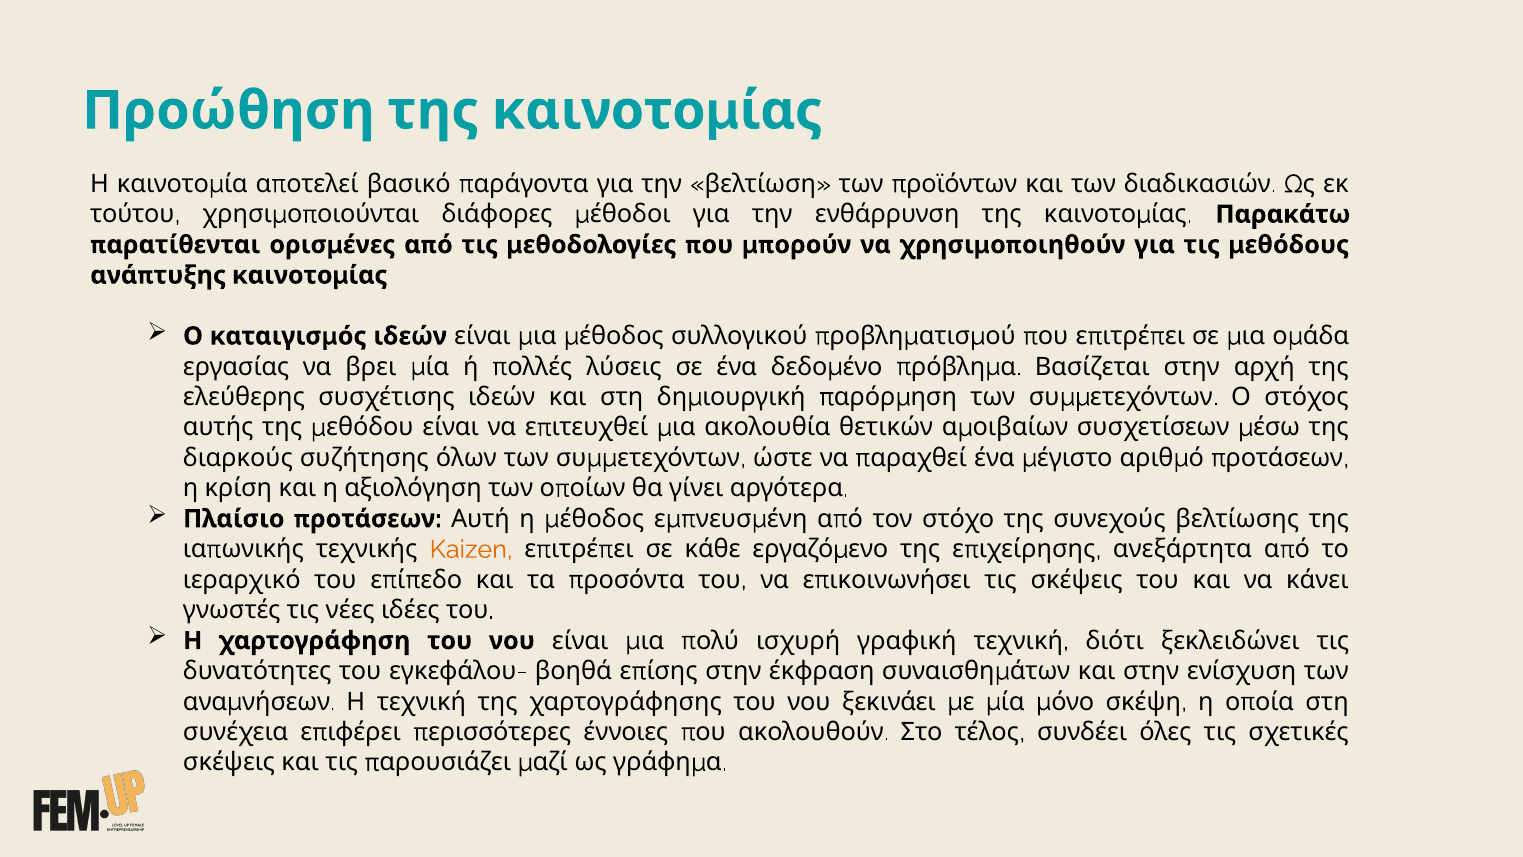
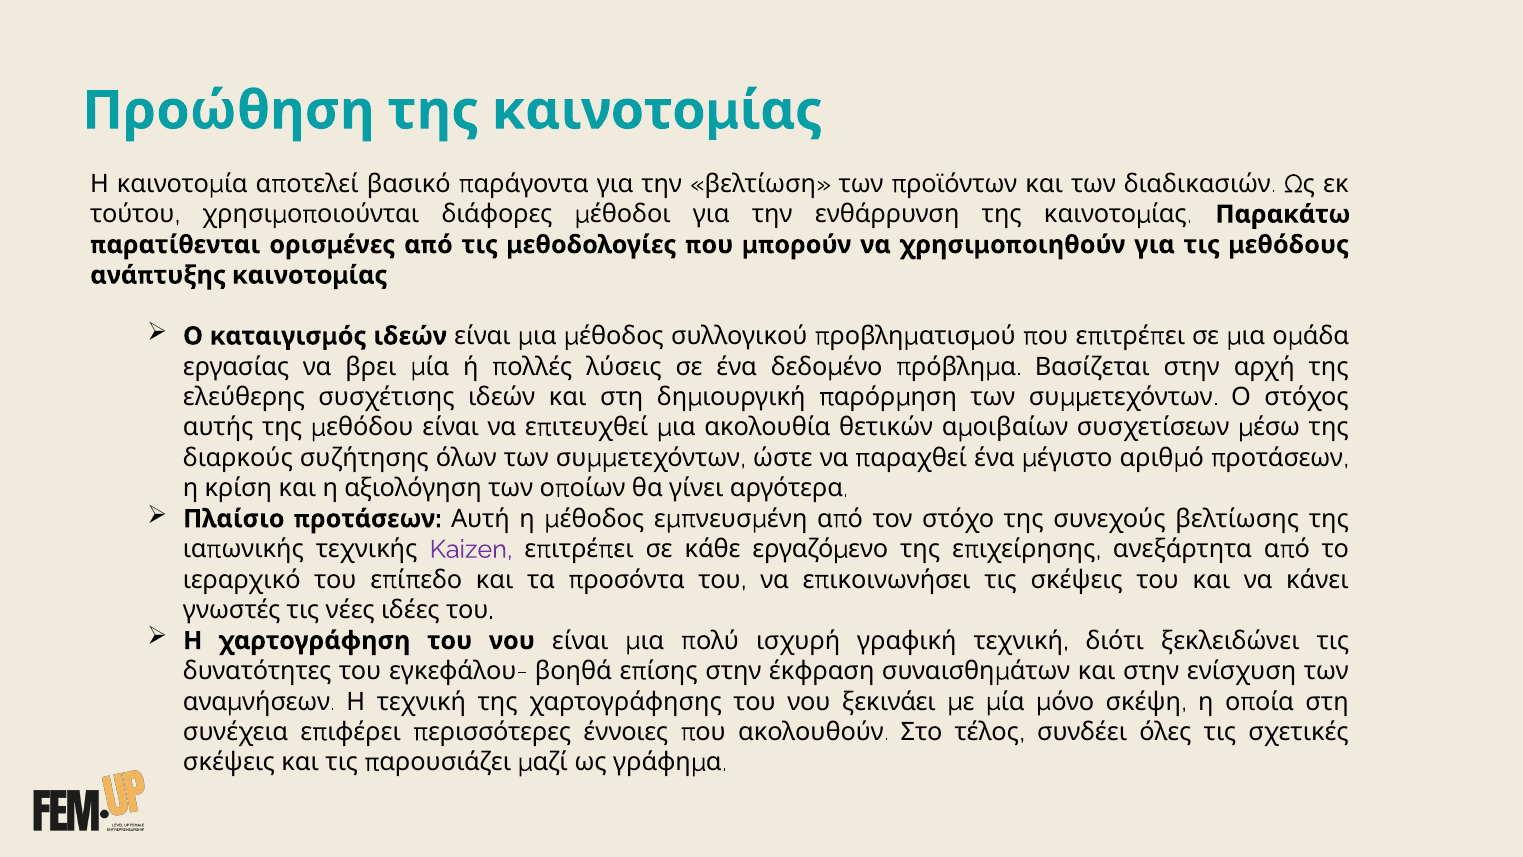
Kaizen colour: orange -> purple
